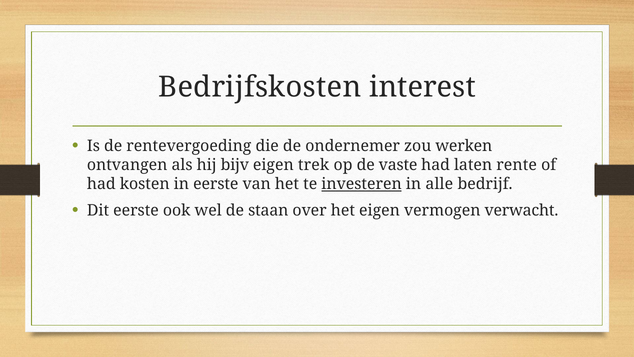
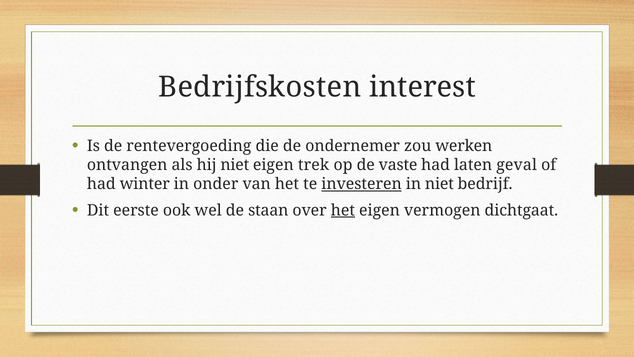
hij bijv: bijv -> niet
rente: rente -> geval
kosten: kosten -> winter
in eerste: eerste -> onder
in alle: alle -> niet
het at (343, 210) underline: none -> present
verwacht: verwacht -> dichtgaat
